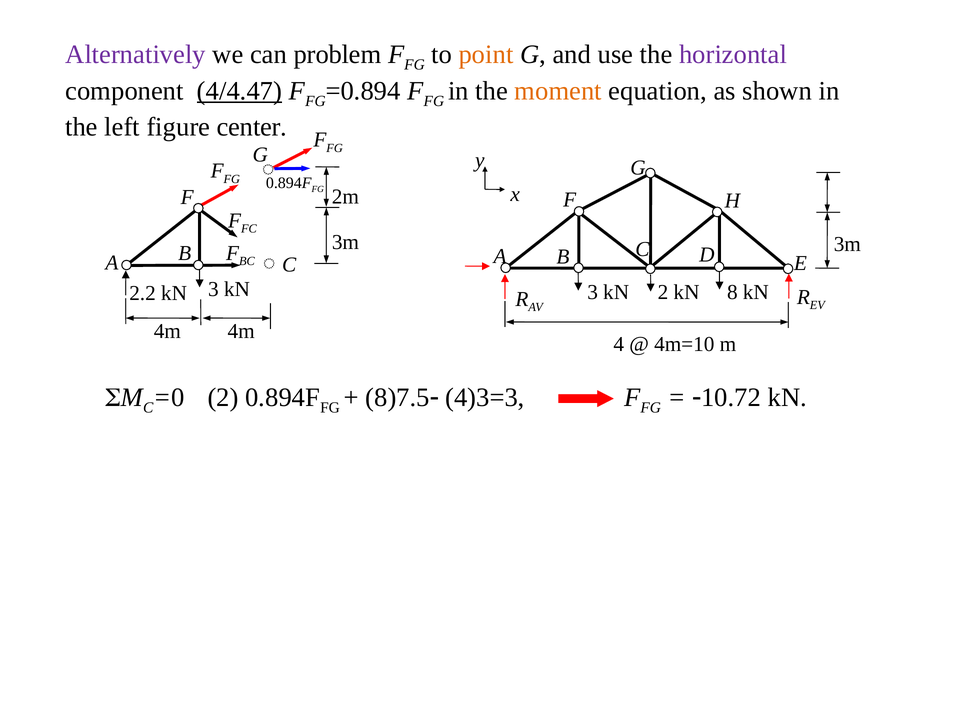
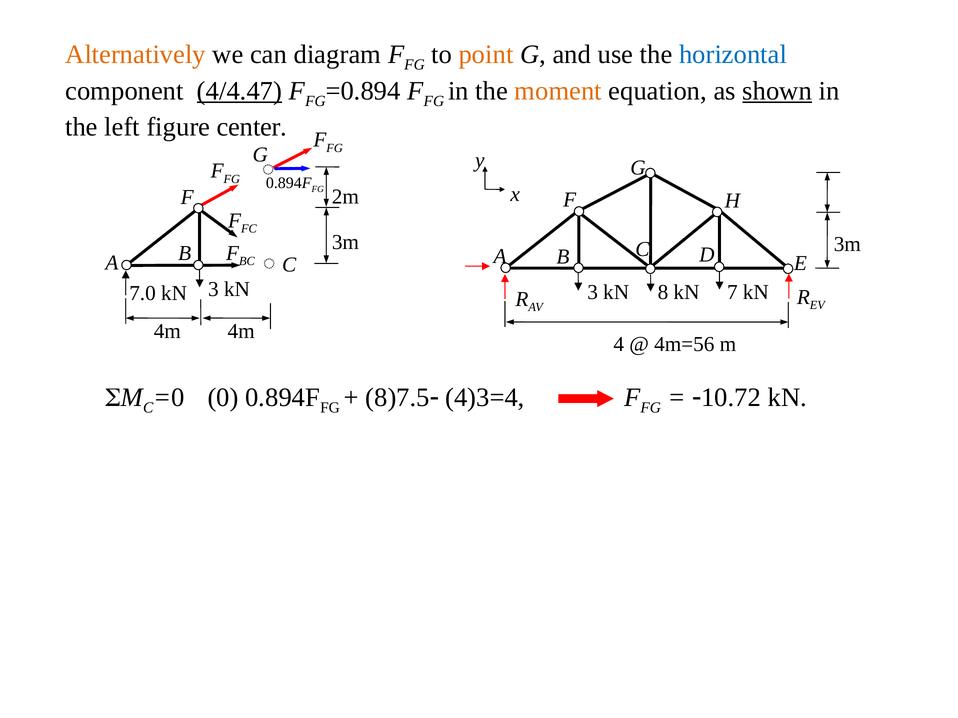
Alternatively colour: purple -> orange
problem: problem -> diagram
horizontal colour: purple -> blue
shown underline: none -> present
kN 2: 2 -> 8
8: 8 -> 7
2.2: 2.2 -> 7.0
4m=10: 4m=10 -> 4m=56
2 at (223, 398): 2 -> 0
4)3=3: 4)3=3 -> 4)3=4
